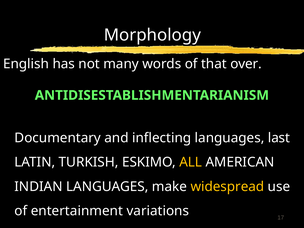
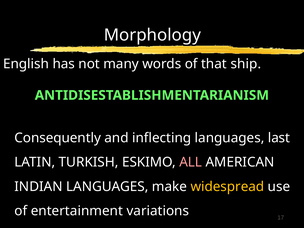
over: over -> ship
Documentary: Documentary -> Consequently
ALL colour: yellow -> pink
